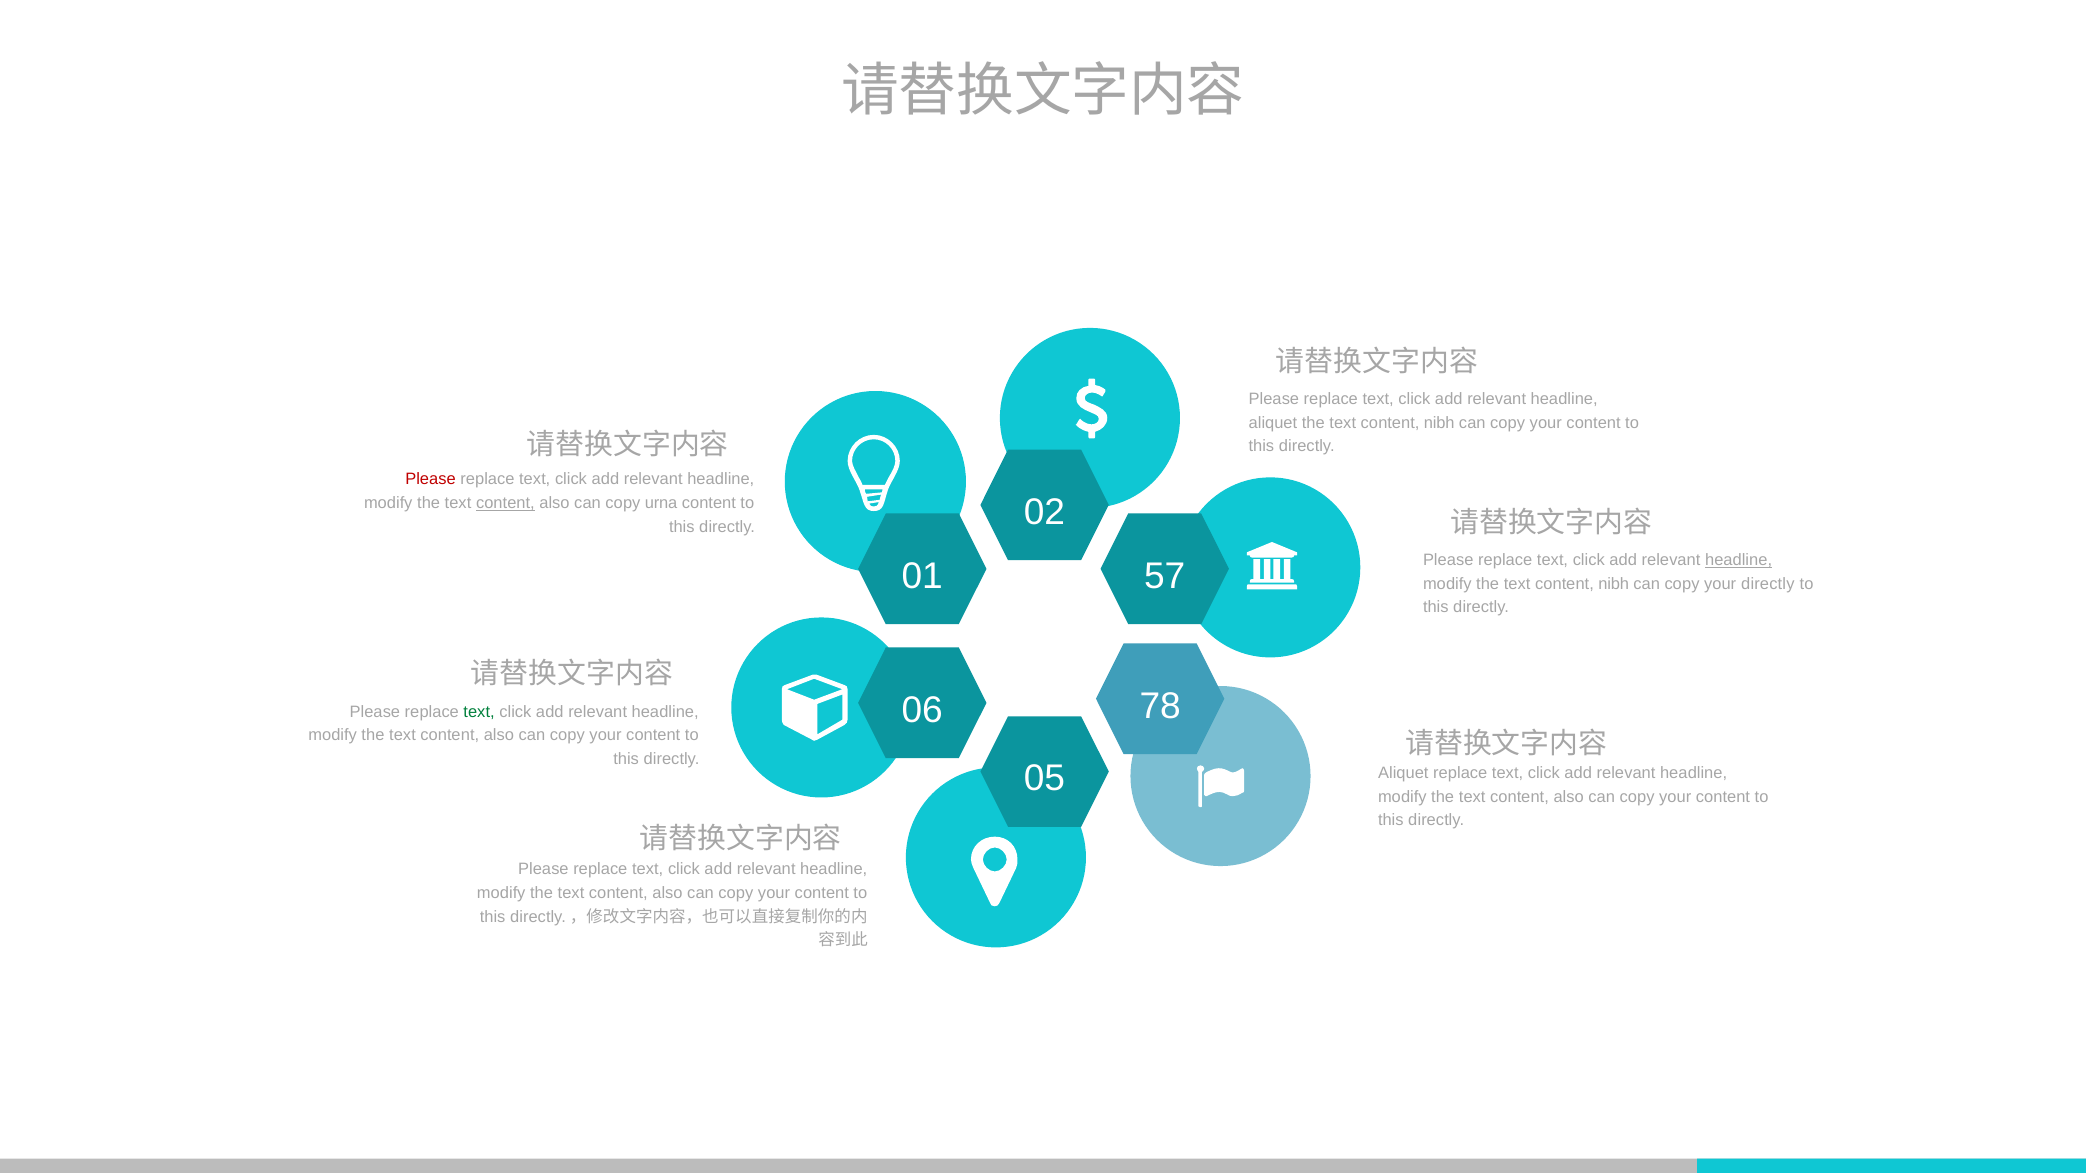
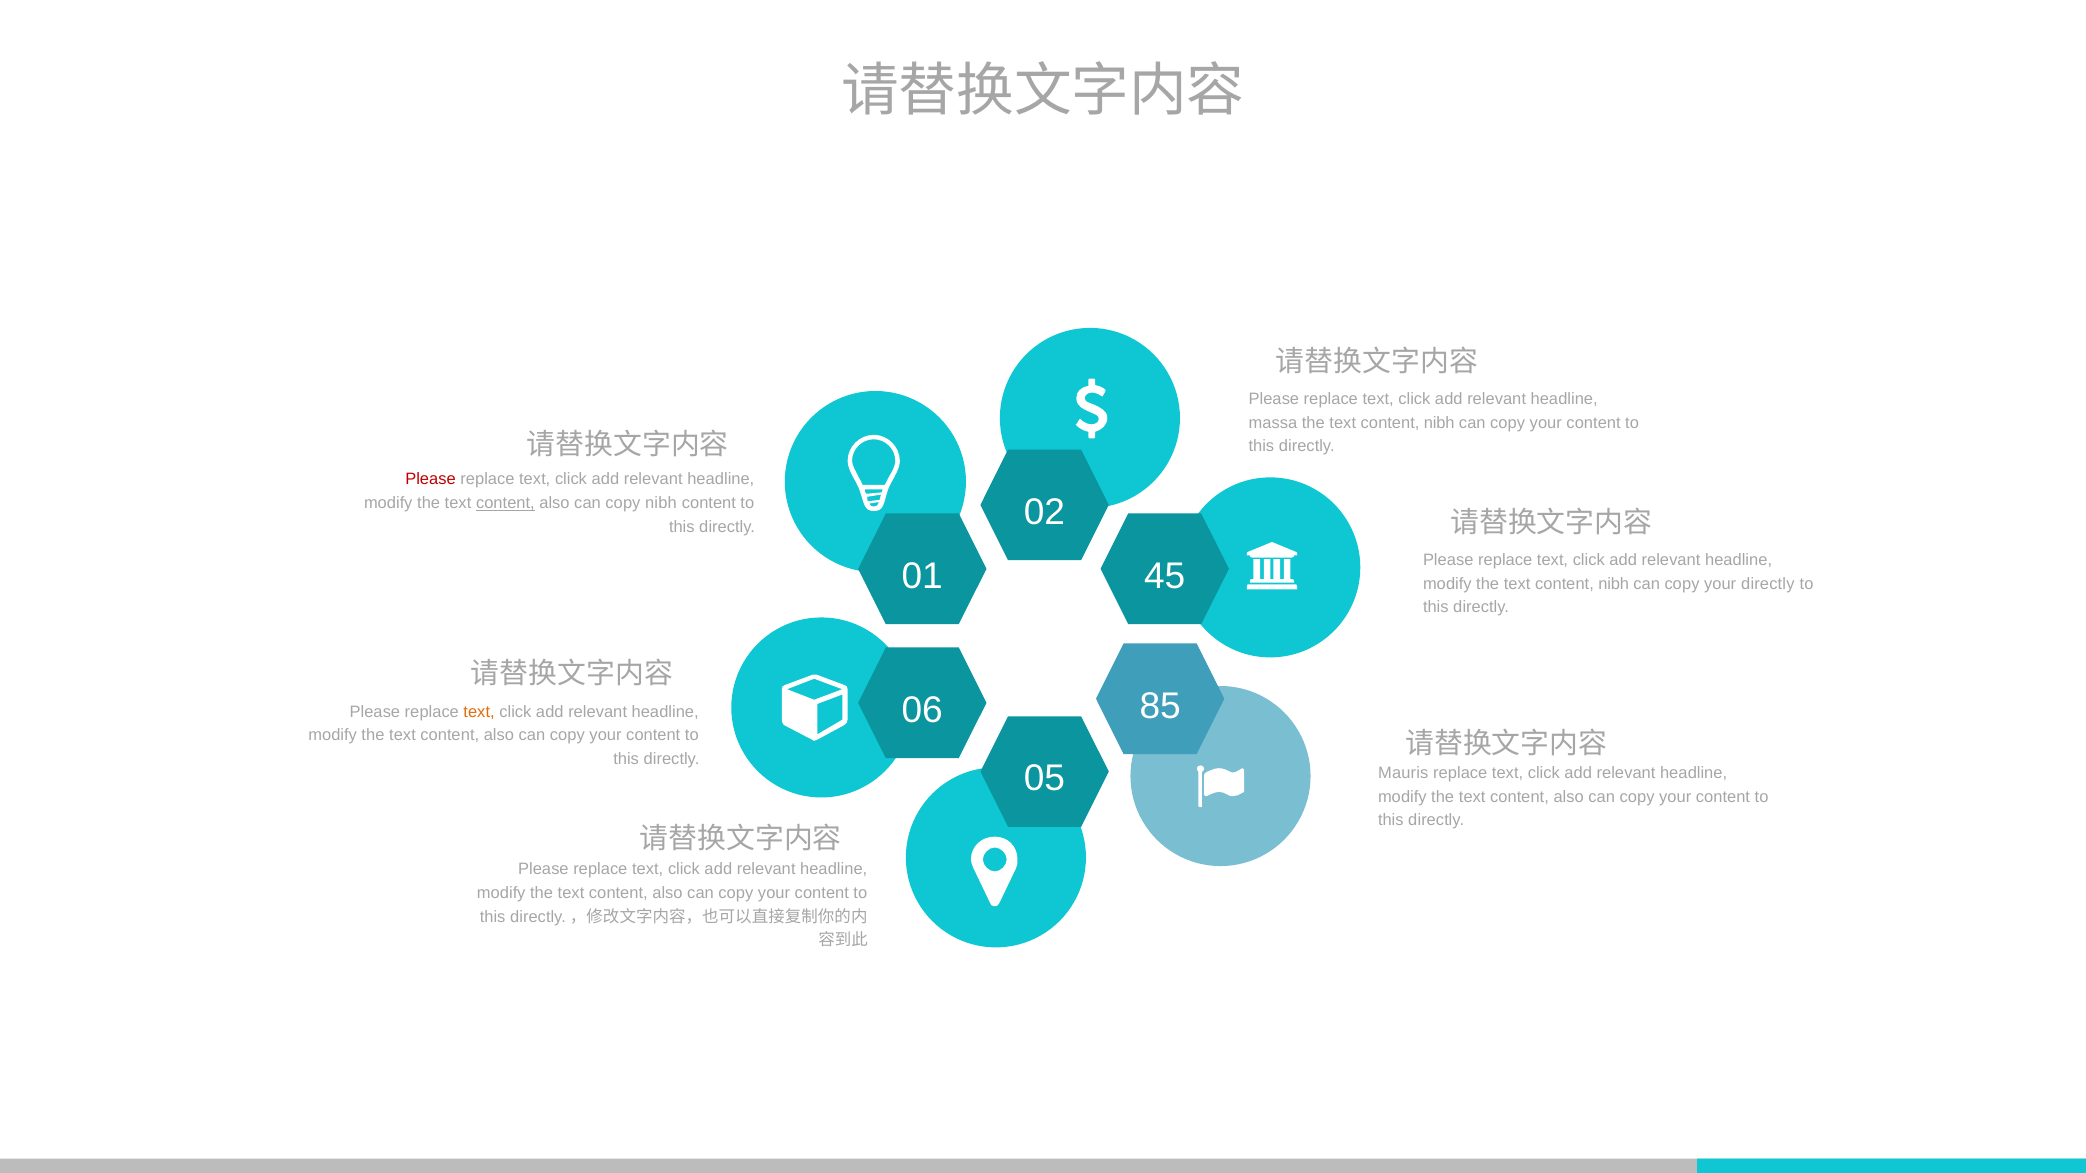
aliquet at (1273, 423): aliquet -> massa
copy urna: urna -> nibh
headline at (1739, 560) underline: present -> none
57: 57 -> 45
78: 78 -> 85
text at (479, 712) colour: green -> orange
Aliquet at (1403, 773): Aliquet -> Mauris
